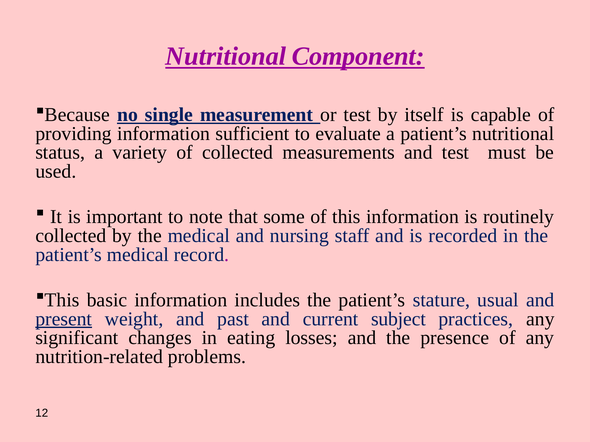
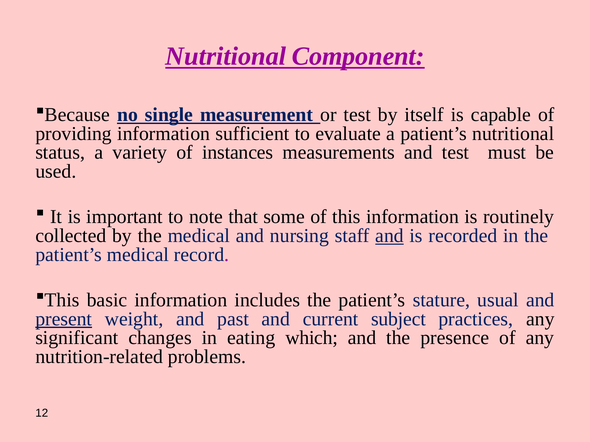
of collected: collected -> instances
and at (390, 236) underline: none -> present
losses: losses -> which
